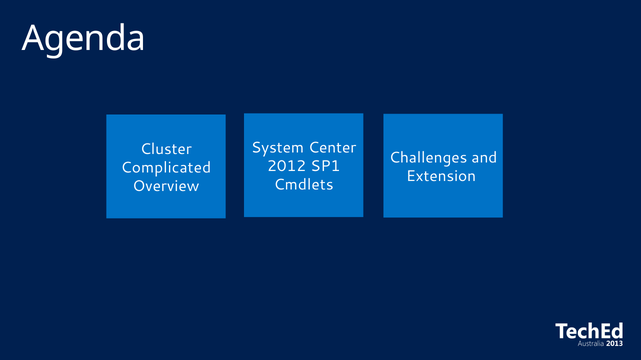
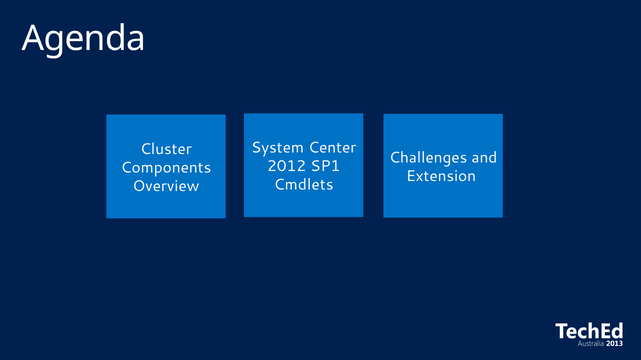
Complicated: Complicated -> Components
